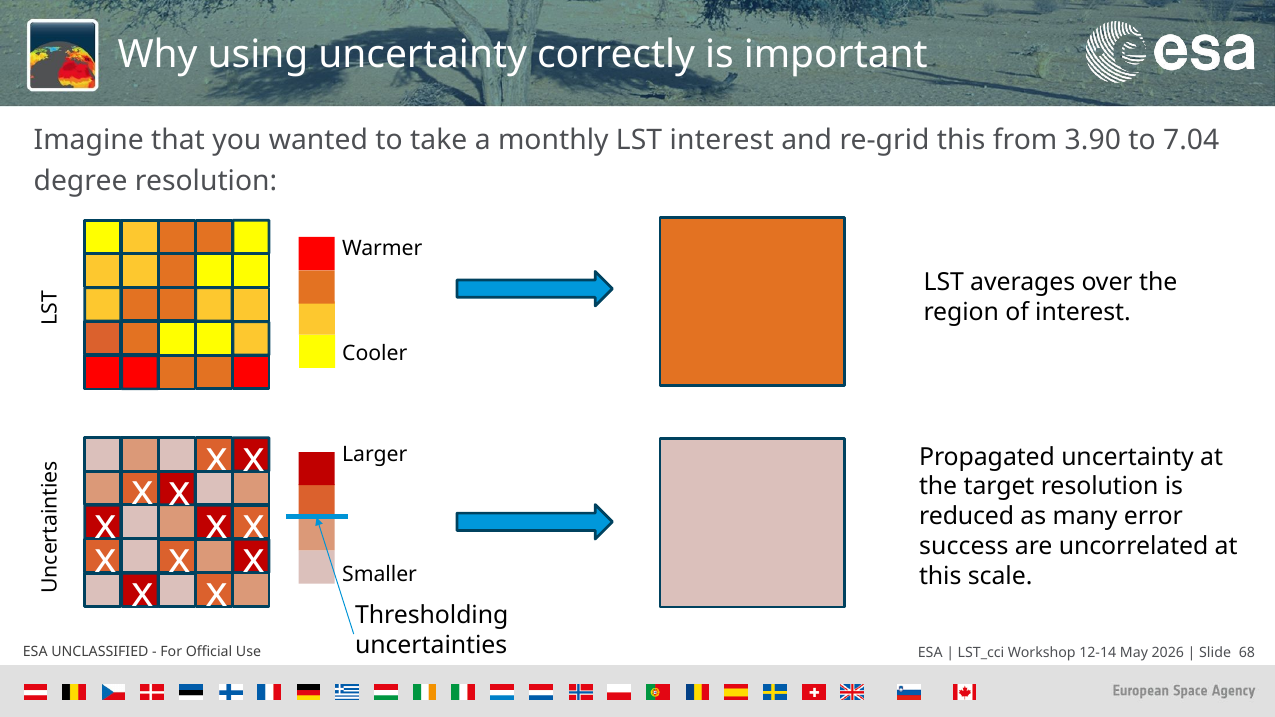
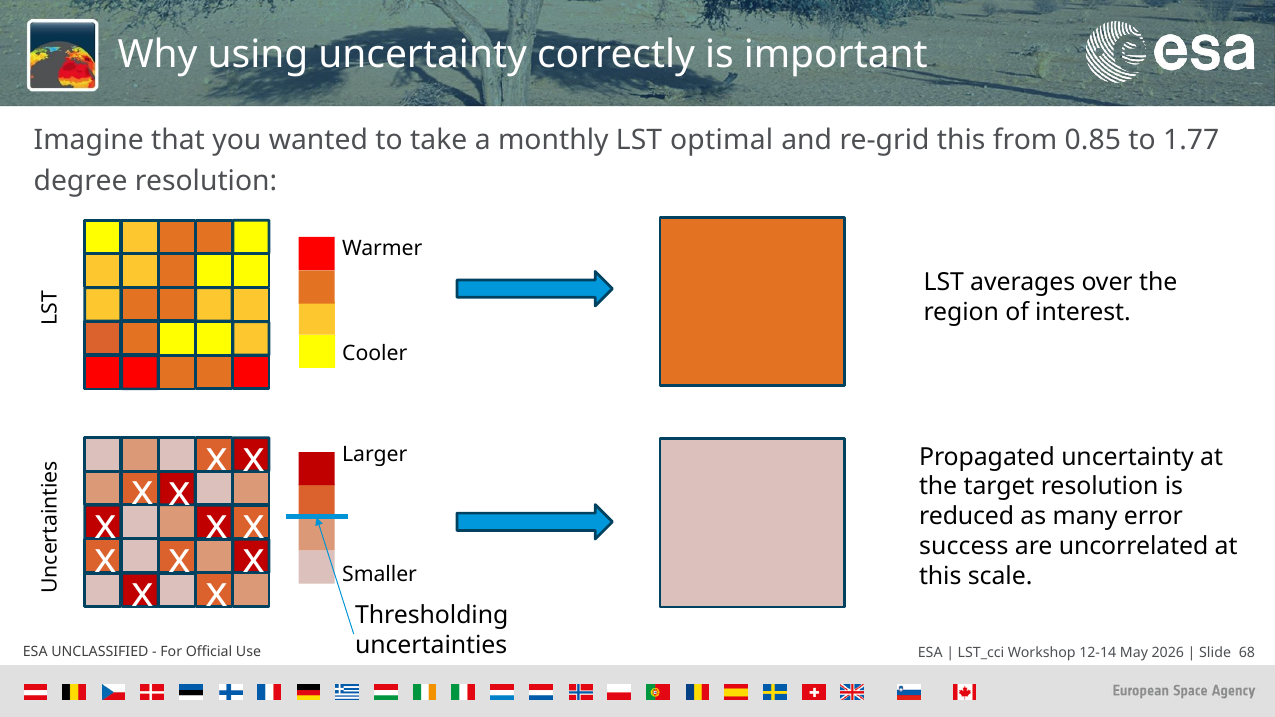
LST interest: interest -> optimal
3.90: 3.90 -> 0.85
7.04: 7.04 -> 1.77
